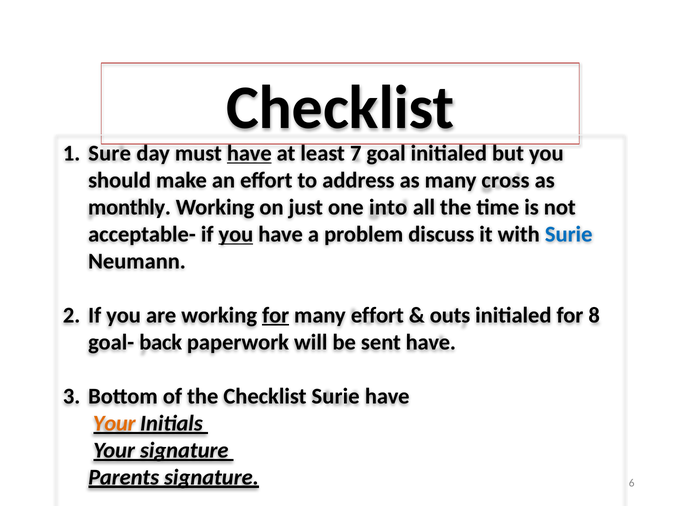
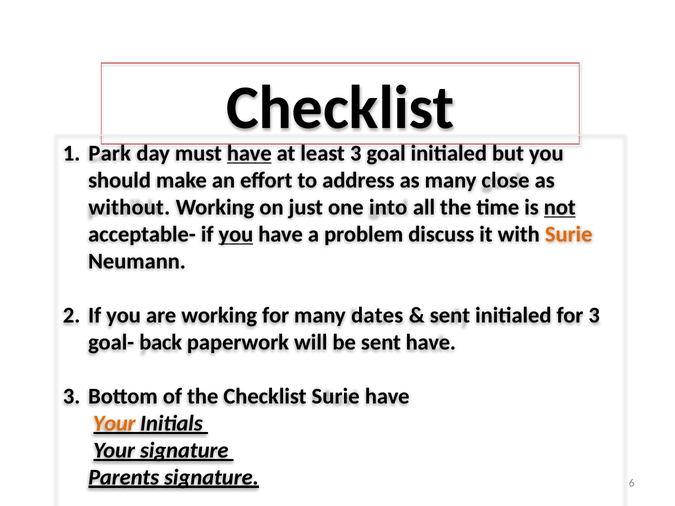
Sure: Sure -> Park
least 7: 7 -> 3
cross: cross -> close
monthly: monthly -> without
not underline: none -> present
Surie at (569, 234) colour: blue -> orange
for at (276, 315) underline: present -> none
many effort: effort -> dates
outs at (450, 315): outs -> sent
for 8: 8 -> 3
